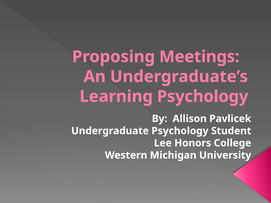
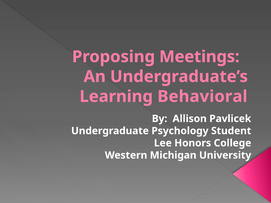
Learning Psychology: Psychology -> Behavioral
